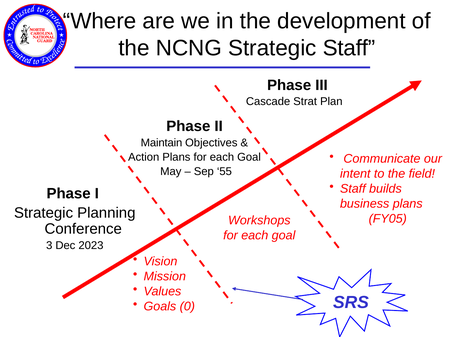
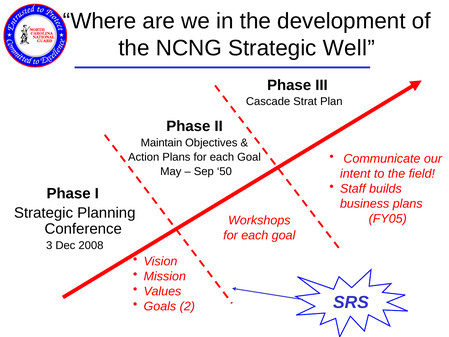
Strategic Staff: Staff -> Well
55: 55 -> 50
2023: 2023 -> 2008
0: 0 -> 2
